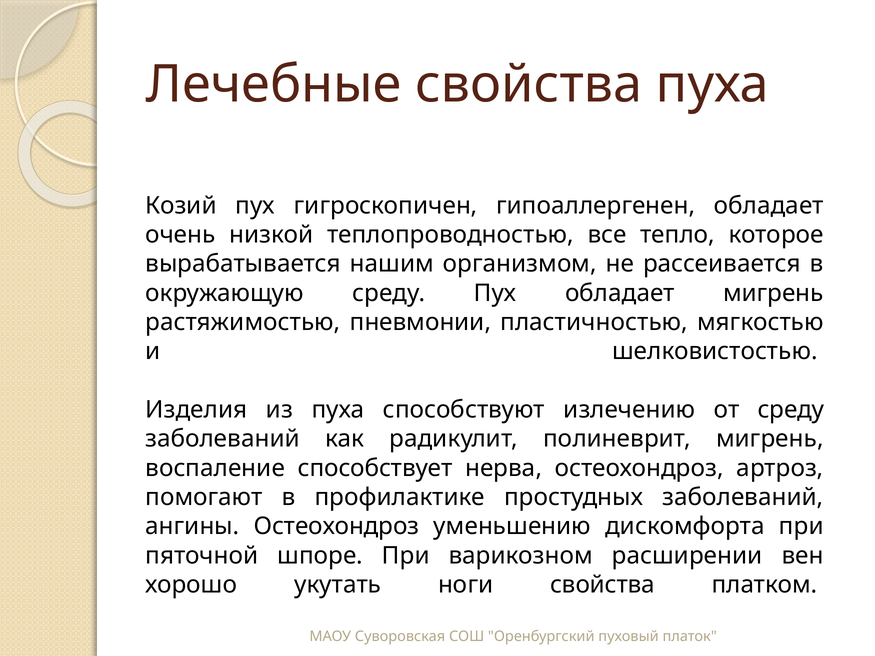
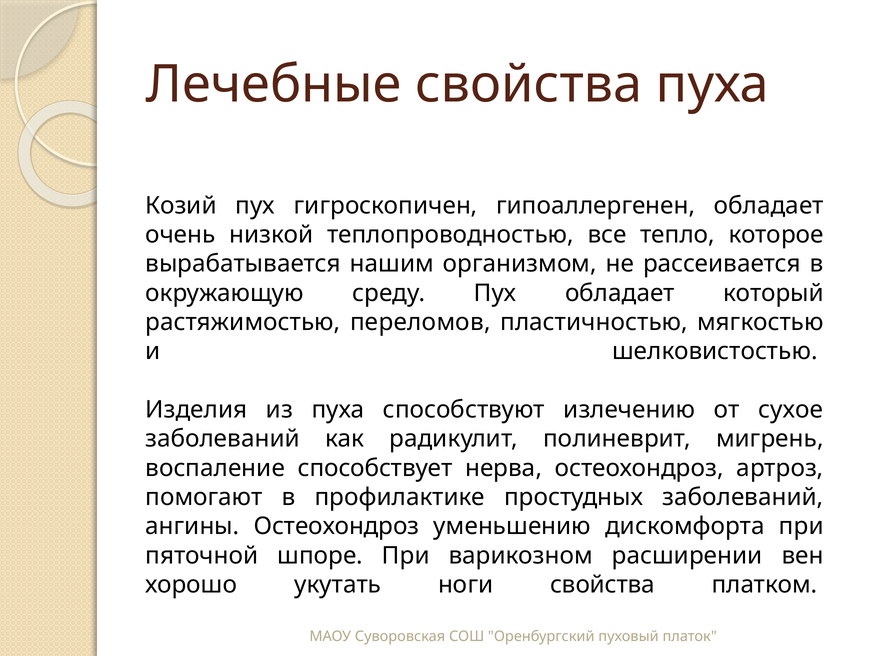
обладает мигрень: мигрень -> который
пневмонии: пневмонии -> переломов
от среду: среду -> сухое
